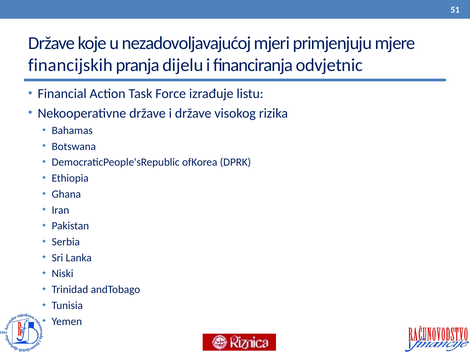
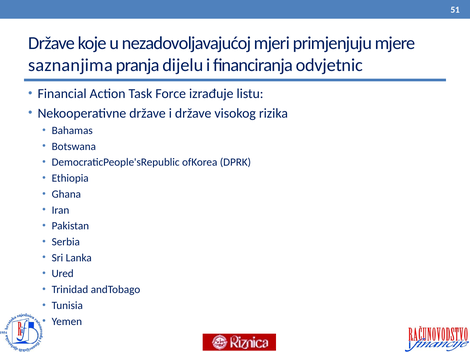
financijskih: financijskih -> saznanjima
Niski: Niski -> Ured
